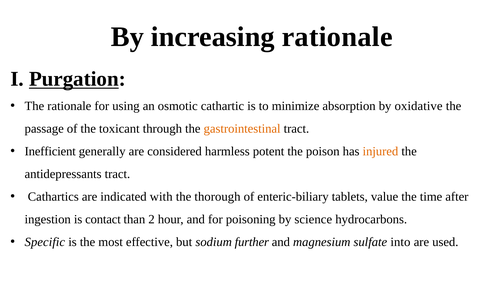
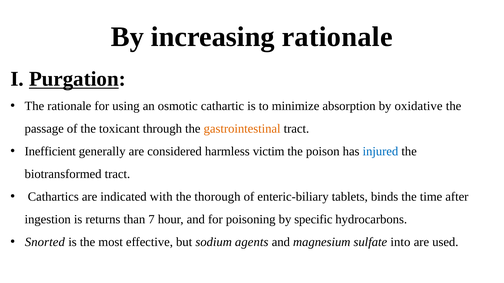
potent: potent -> victim
injured colour: orange -> blue
antidepressants: antidepressants -> biotransformed
value: value -> binds
contact: contact -> returns
2: 2 -> 7
science: science -> specific
Specific: Specific -> Snorted
further: further -> agents
